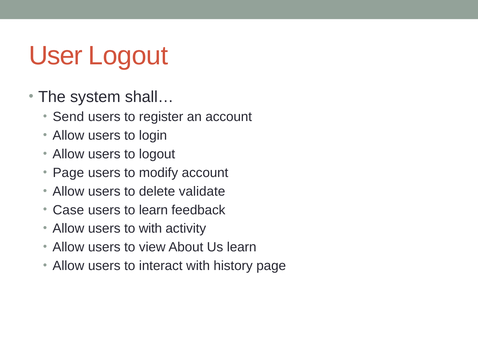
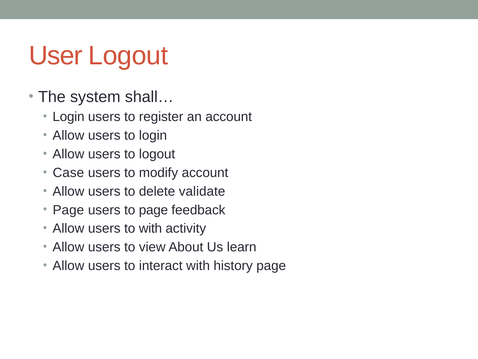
Send at (68, 117): Send -> Login
Page at (68, 172): Page -> Case
Case at (68, 210): Case -> Page
to learn: learn -> page
